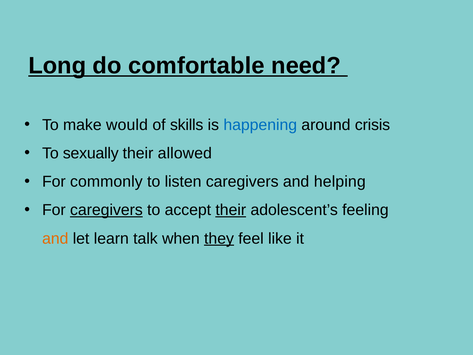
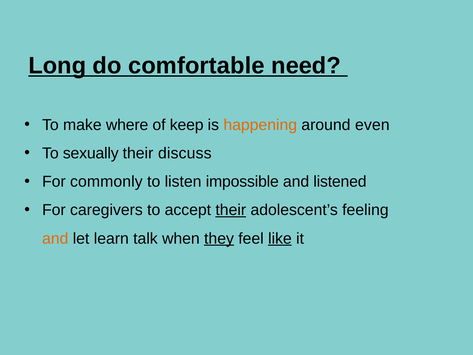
would: would -> where
skills: skills -> keep
happening colour: blue -> orange
crisis: crisis -> even
allowed: allowed -> discuss
listen caregivers: caregivers -> impossible
helping: helping -> listened
caregivers at (106, 210) underline: present -> none
like underline: none -> present
